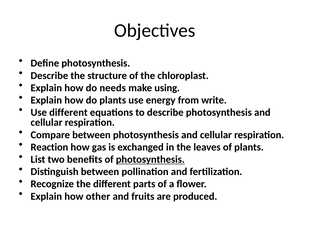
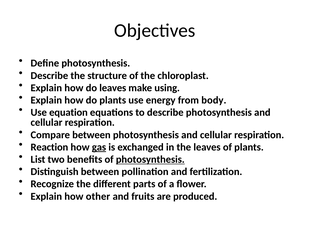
do needs: needs -> leaves
write: write -> body
Use different: different -> equation
gas underline: none -> present
